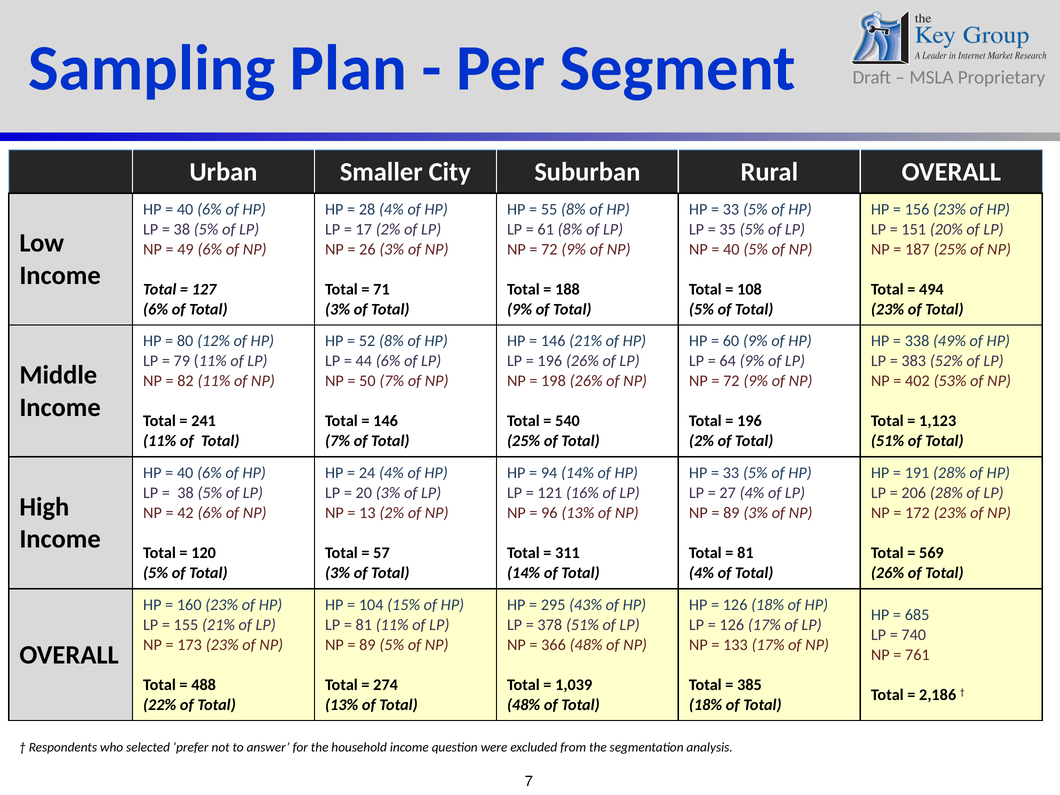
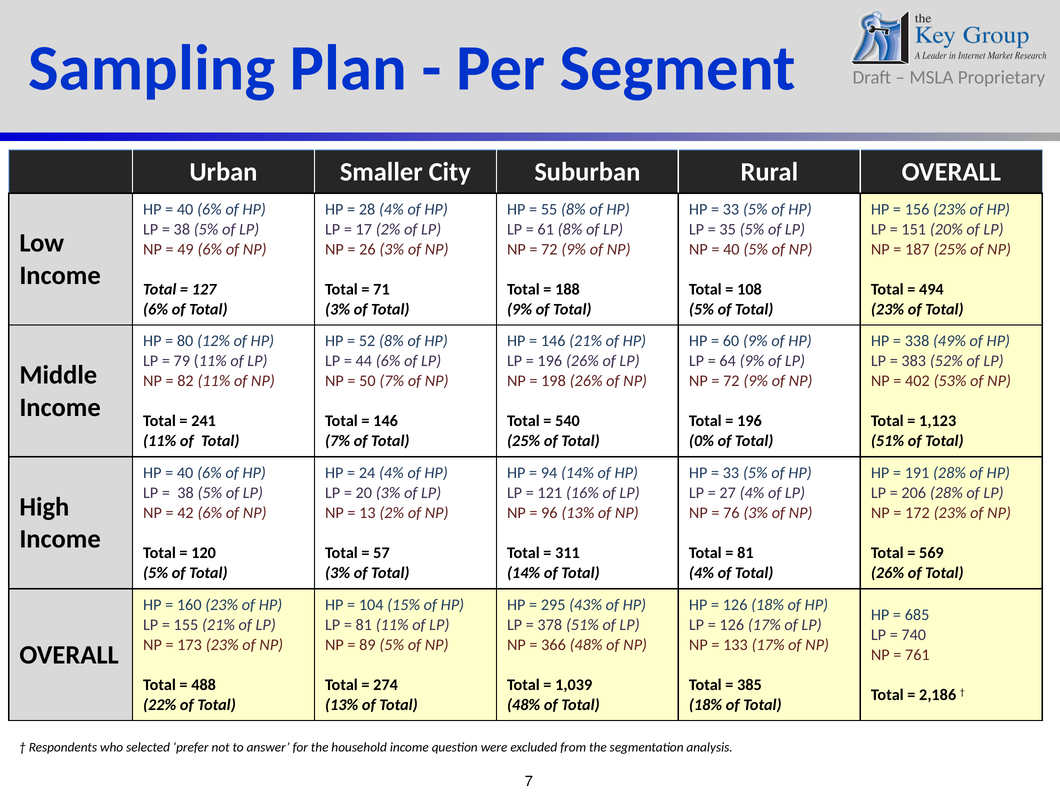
2% at (701, 441): 2% -> 0%
89 at (731, 513): 89 -> 76
